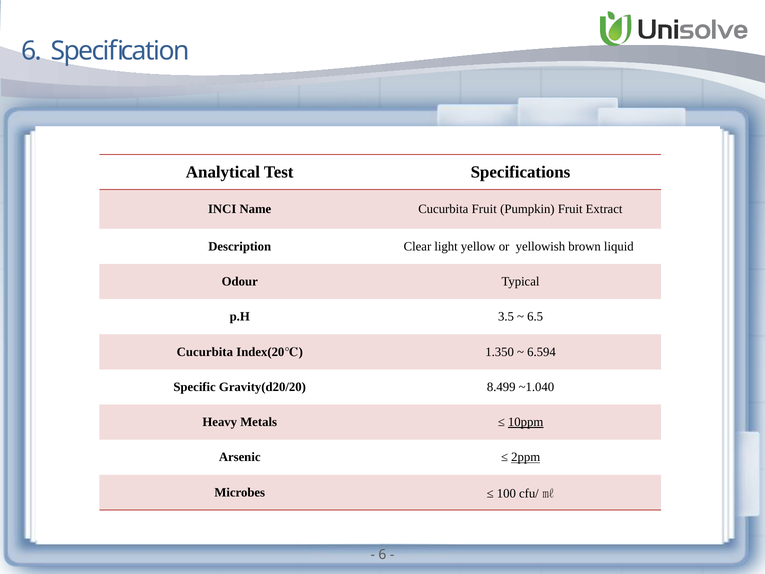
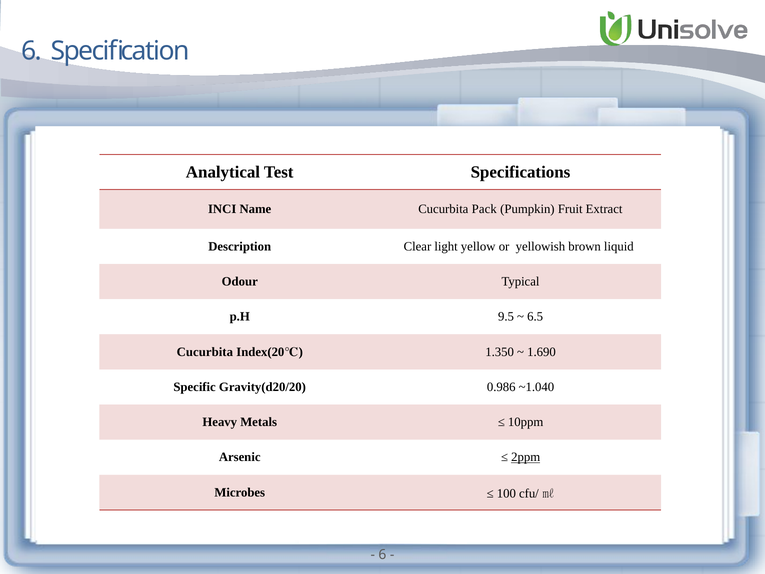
Cucurbita Fruit: Fruit -> Pack
3.5: 3.5 -> 9.5
6.594: 6.594 -> 1.690
8.499: 8.499 -> 0.986
10ppm underline: present -> none
